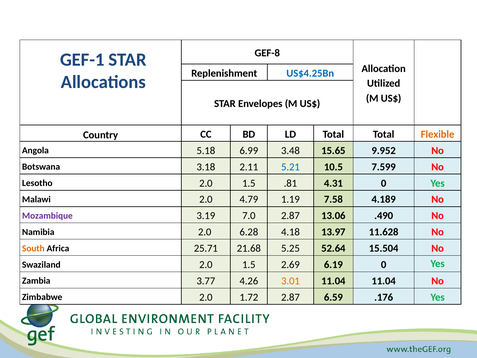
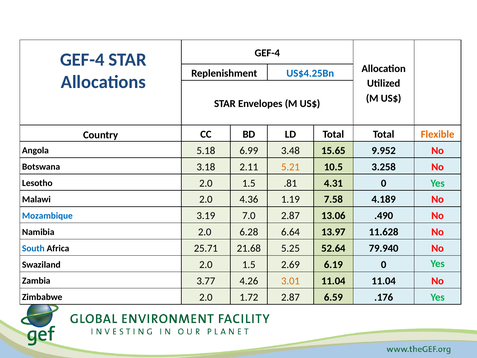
GEF-8 at (267, 53): GEF-8 -> GEF-4
GEF-1 at (82, 60): GEF-1 -> GEF-4
5.21 colour: blue -> orange
7.599: 7.599 -> 3.258
4.79: 4.79 -> 4.36
Mozambique colour: purple -> blue
4.18: 4.18 -> 6.64
South colour: orange -> blue
15.504: 15.504 -> 79.940
